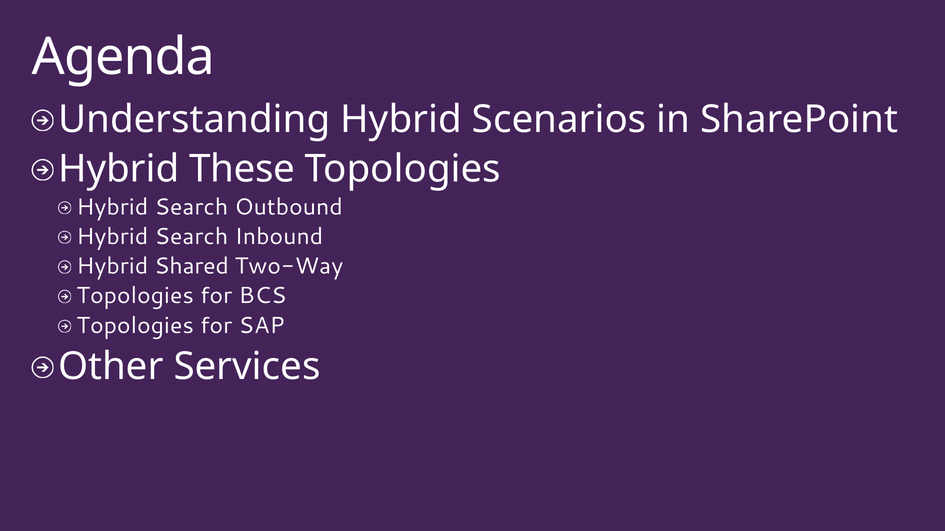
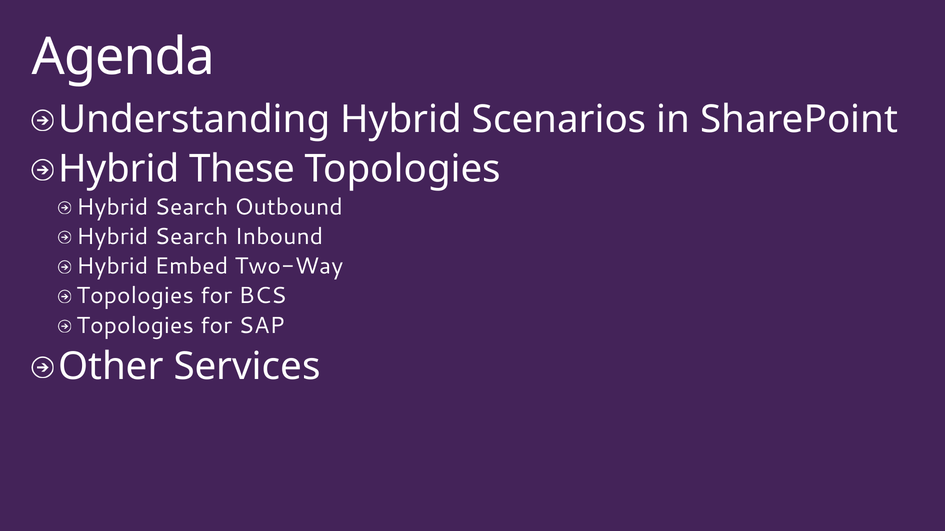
Shared: Shared -> Embed
